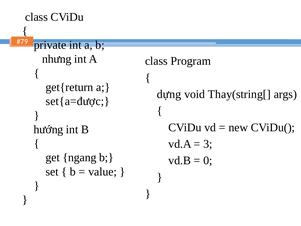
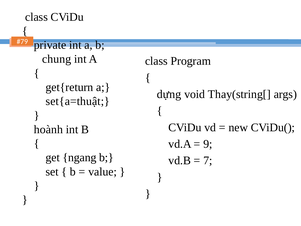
nhưng: nhưng -> chung
set{a=được: set{a=được -> set{a=thuật
hướng: hướng -> hoành
3: 3 -> 9
0: 0 -> 7
